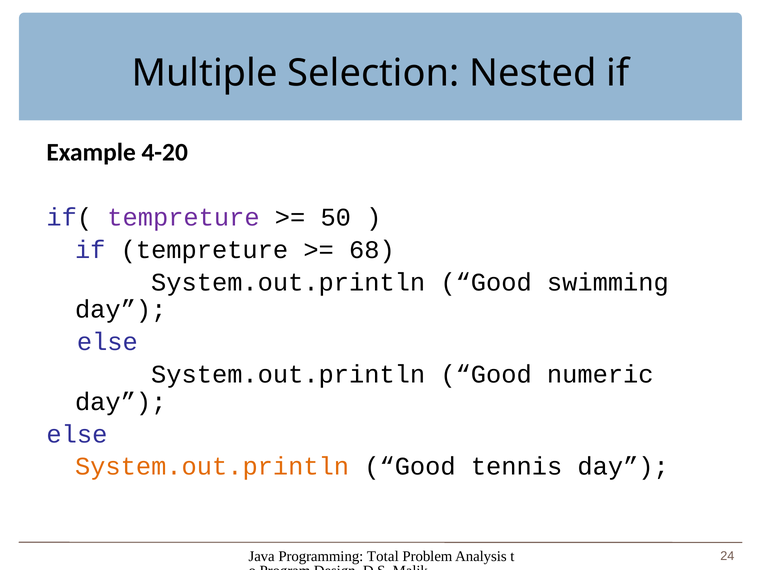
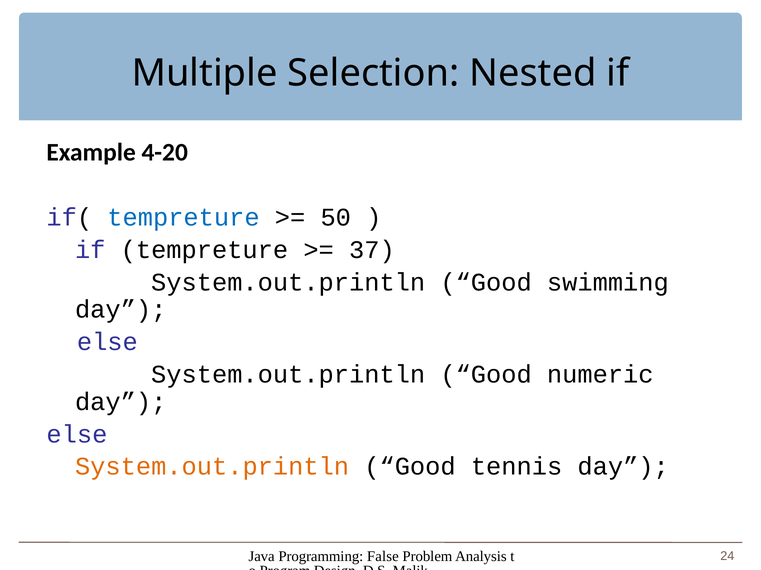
tempreture at (183, 218) colour: purple -> blue
68: 68 -> 37
Total: Total -> False
